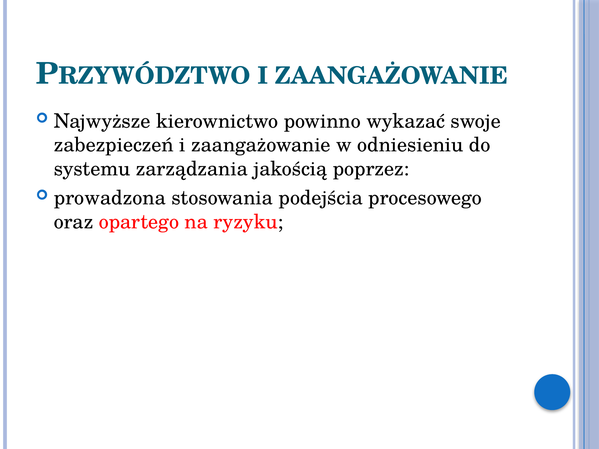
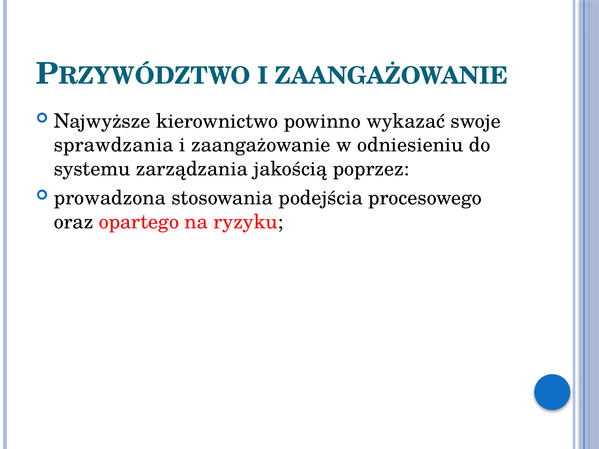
zabezpieczeń: zabezpieczeń -> sprawdzania
